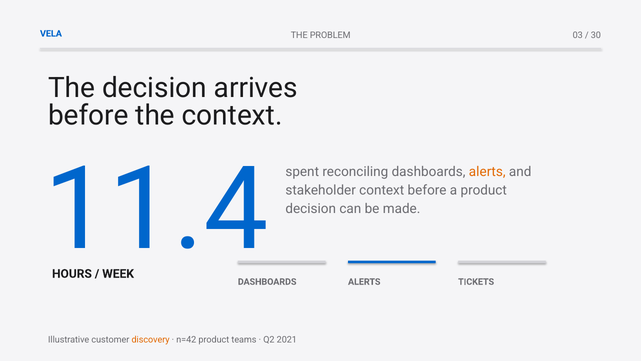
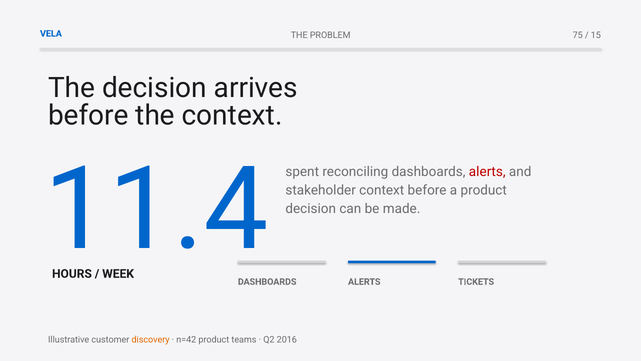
03: 03 -> 75
30: 30 -> 15
alerts at (487, 172) colour: orange -> red
2021: 2021 -> 2016
